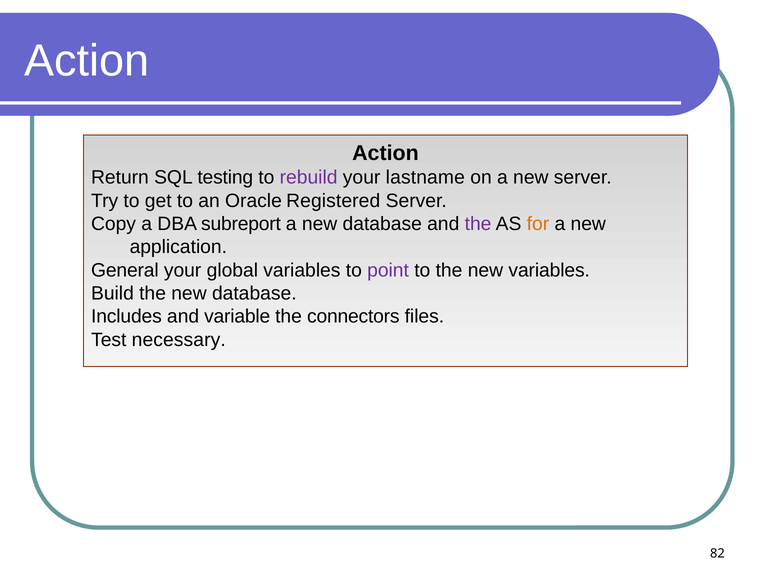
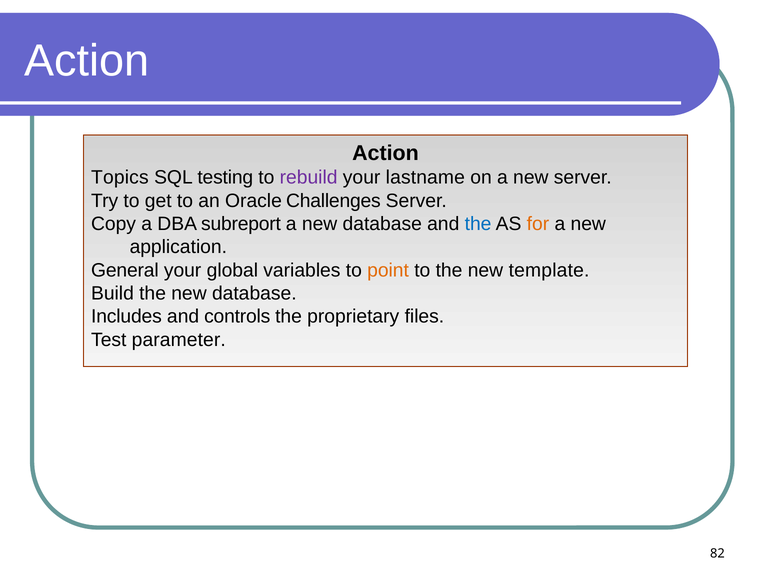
Return: Return -> Topics
Registered: Registered -> Challenges
the at (478, 224) colour: purple -> blue
point colour: purple -> orange
new variables: variables -> template
variable: variable -> controls
connectors: connectors -> proprietary
necessary: necessary -> parameter
